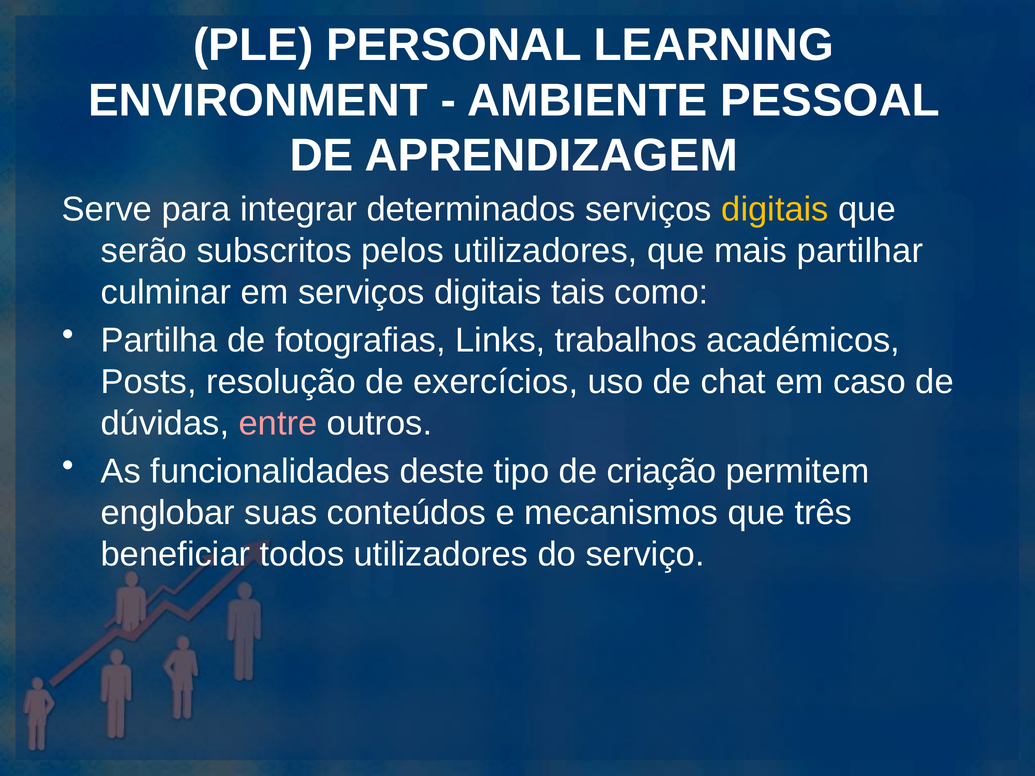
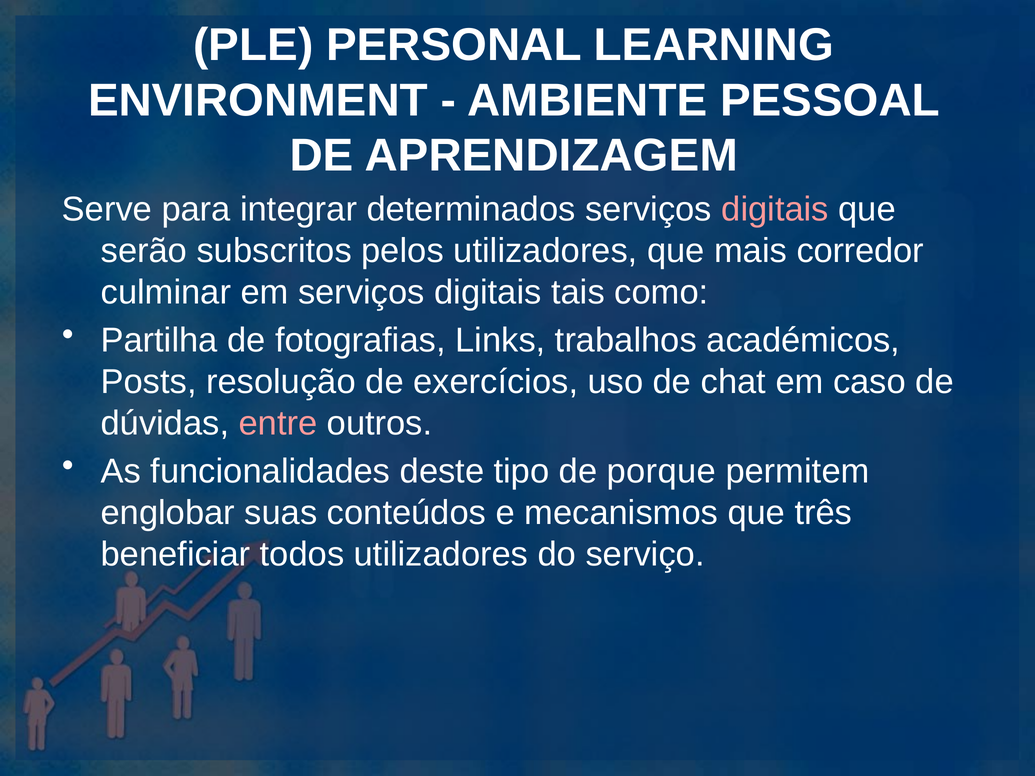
digitais at (775, 209) colour: yellow -> pink
partilhar: partilhar -> corredor
criação: criação -> porque
